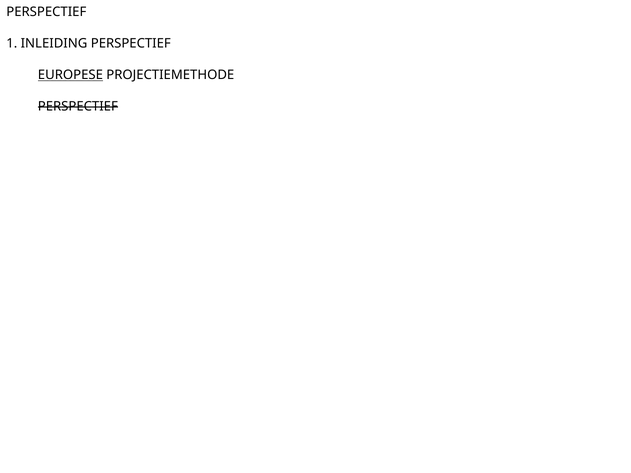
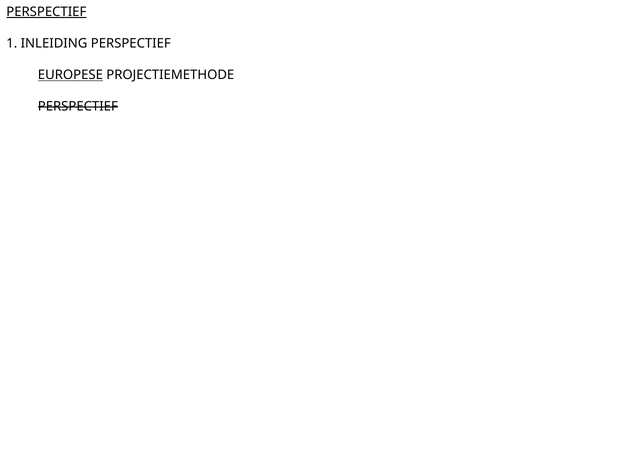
PERSPECTIEF at (46, 12) underline: none -> present
